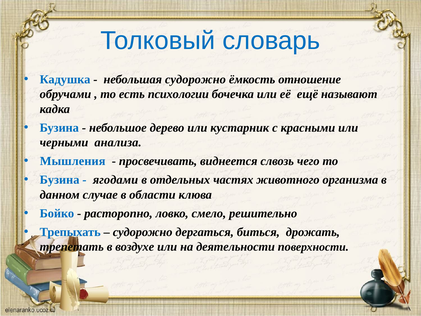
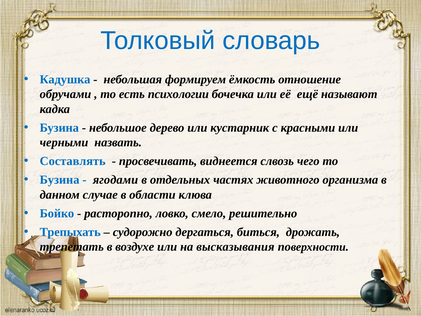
небольшая судорожно: судорожно -> формируем
анализа: анализа -> назвать
Мышления: Мышления -> Составлять
деятельности: деятельности -> высказывания
